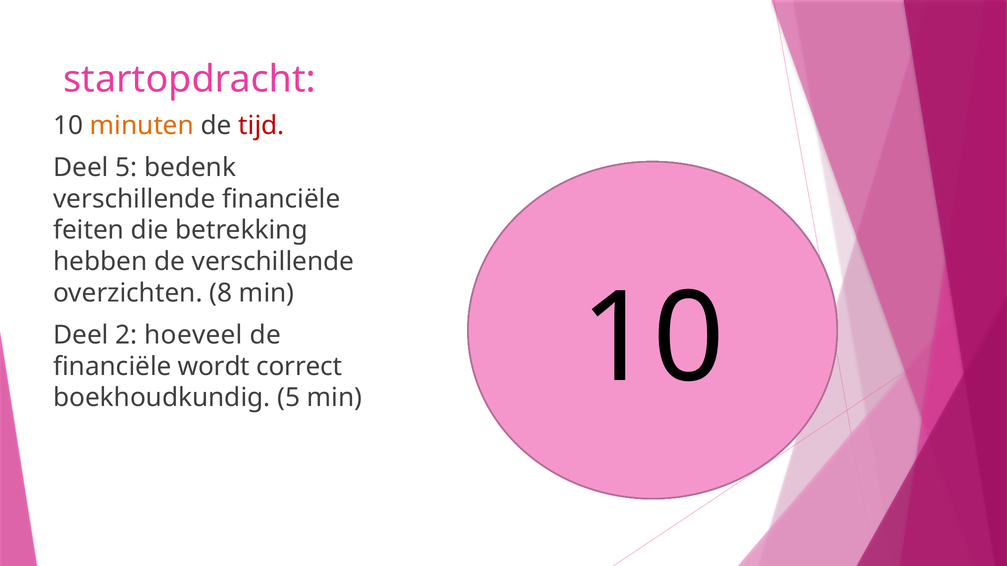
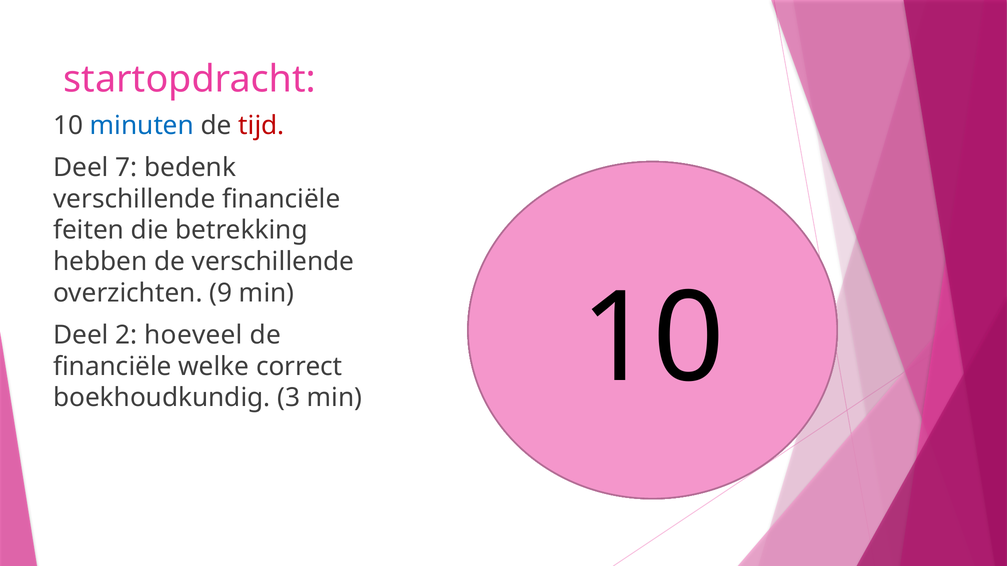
minuten colour: orange -> blue
Deel 5: 5 -> 7
8: 8 -> 9
wordt: wordt -> welke
boekhoudkundig 5: 5 -> 3
